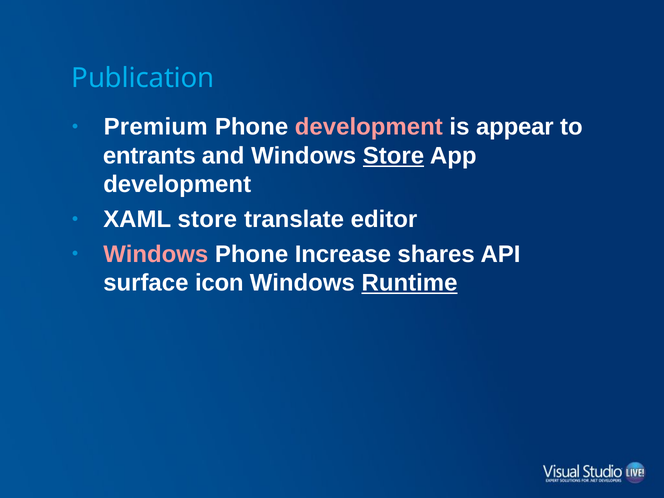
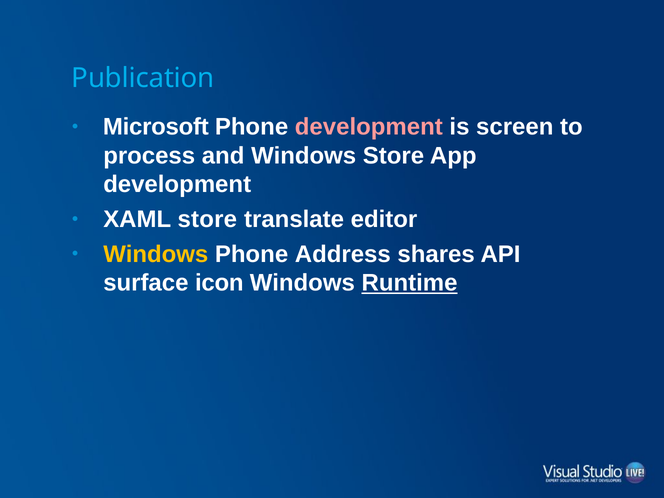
Premium: Premium -> Microsoft
appear: appear -> screen
entrants: entrants -> process
Store at (393, 156) underline: present -> none
Windows at (156, 254) colour: pink -> yellow
Increase: Increase -> Address
